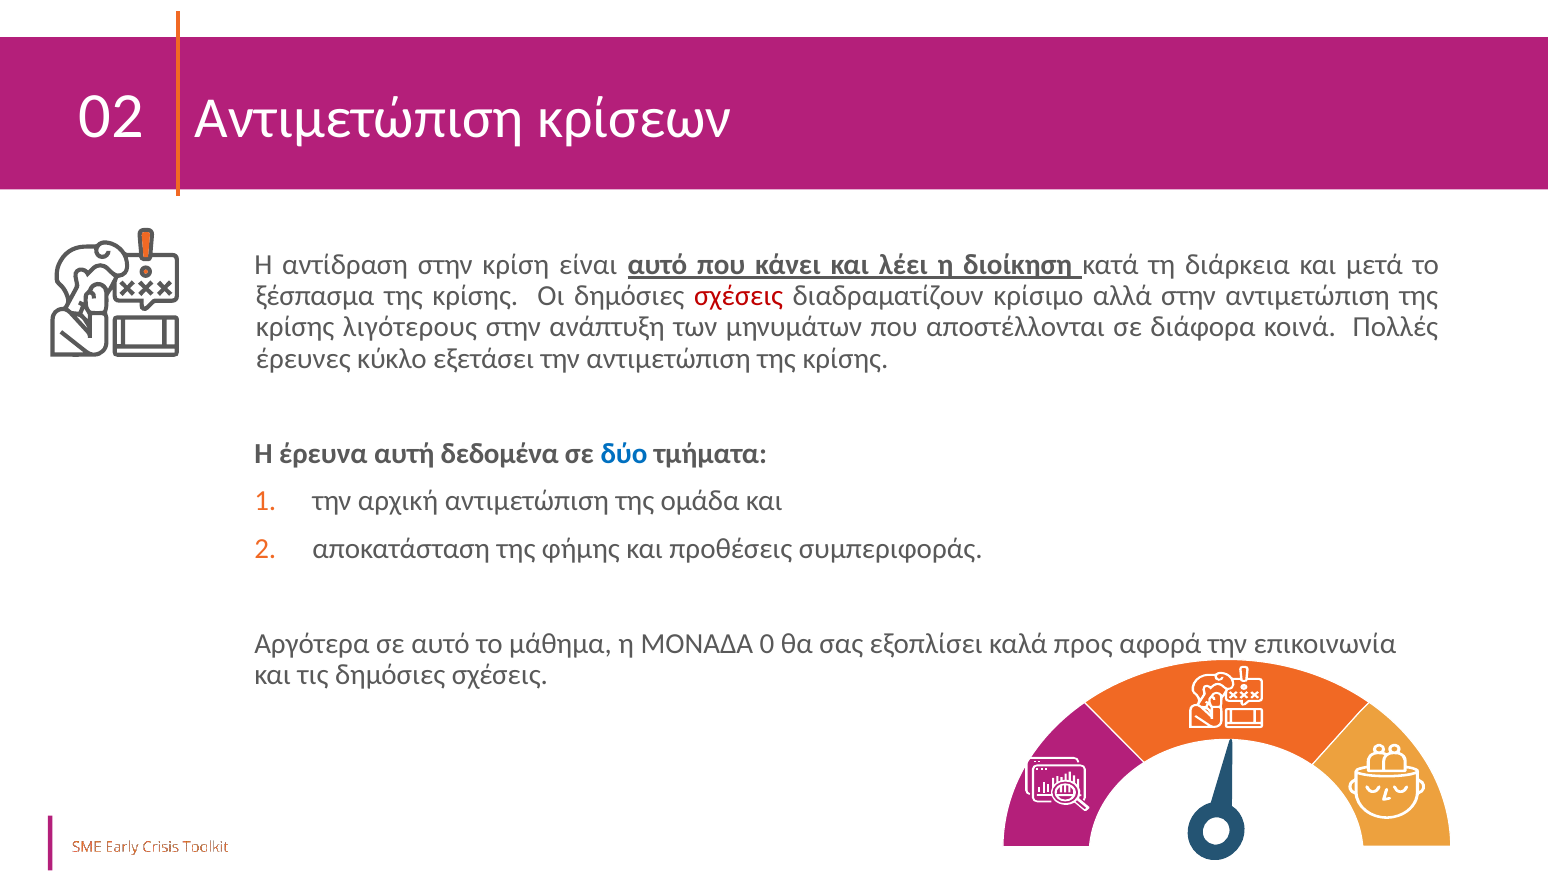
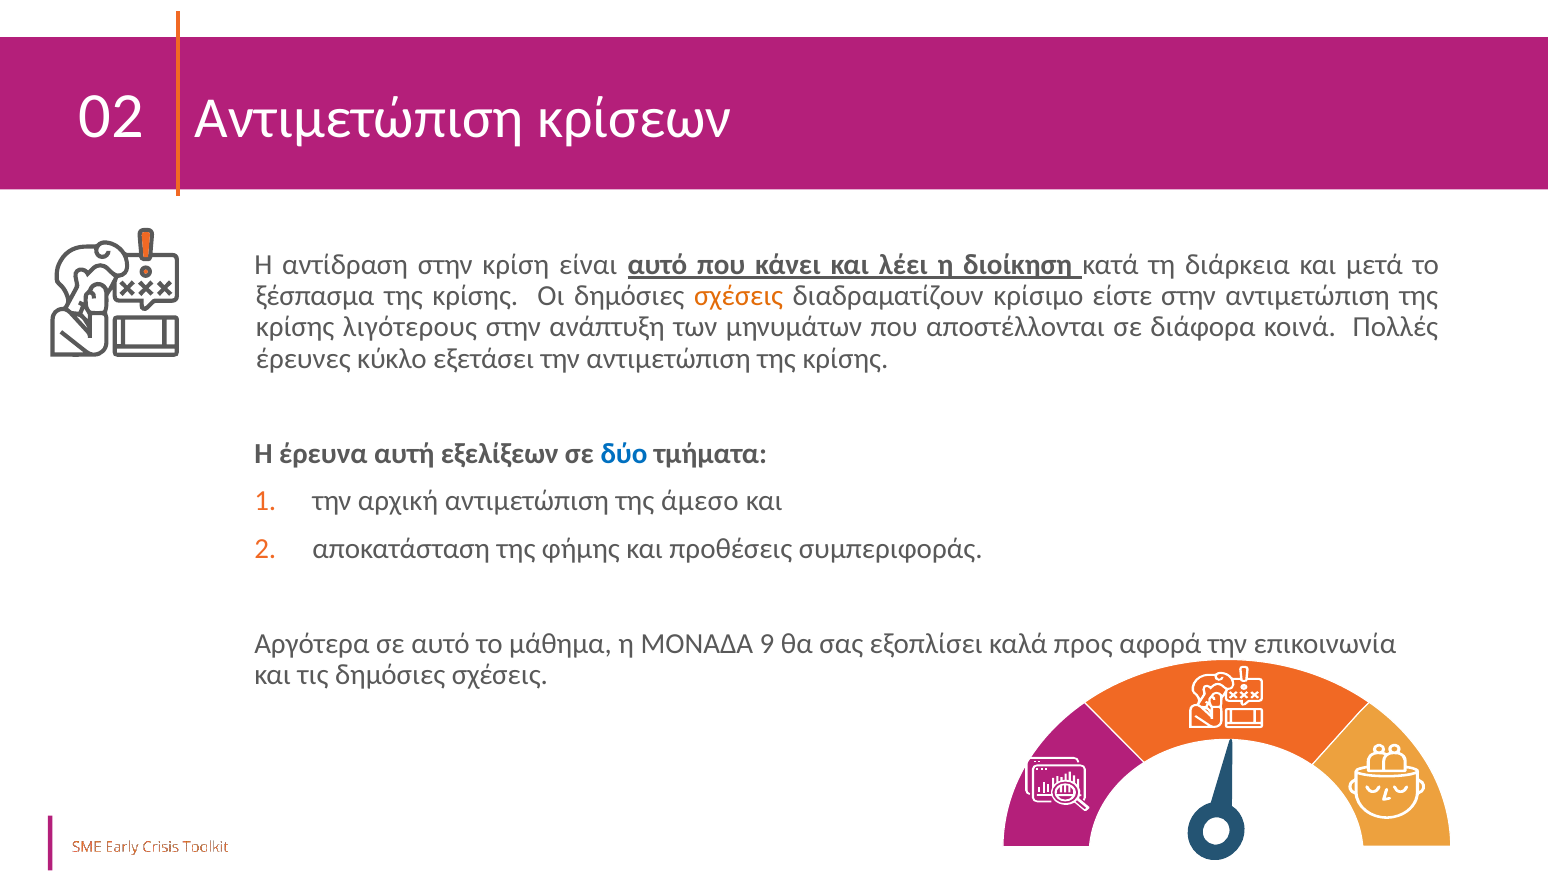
σχέσεις at (739, 296) colour: red -> orange
αλλά: αλλά -> είστε
δεδομένα: δεδομένα -> εξελίξεων
ομάδα: ομάδα -> άμεσο
0: 0 -> 9
